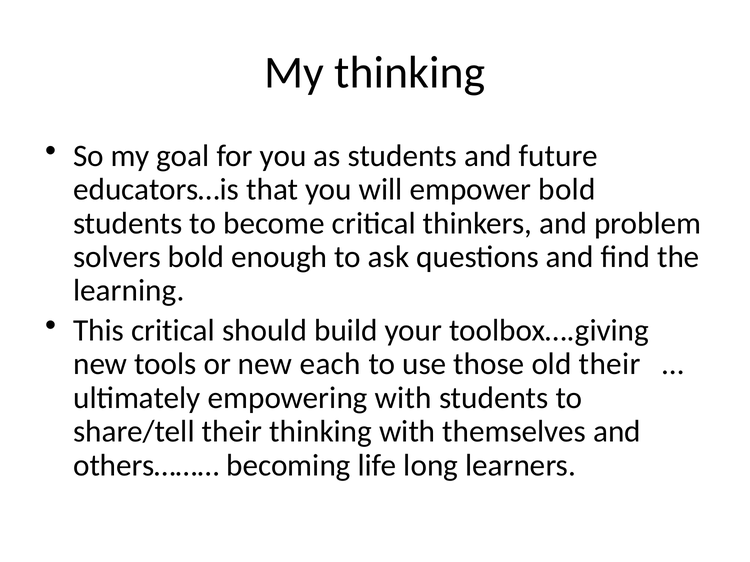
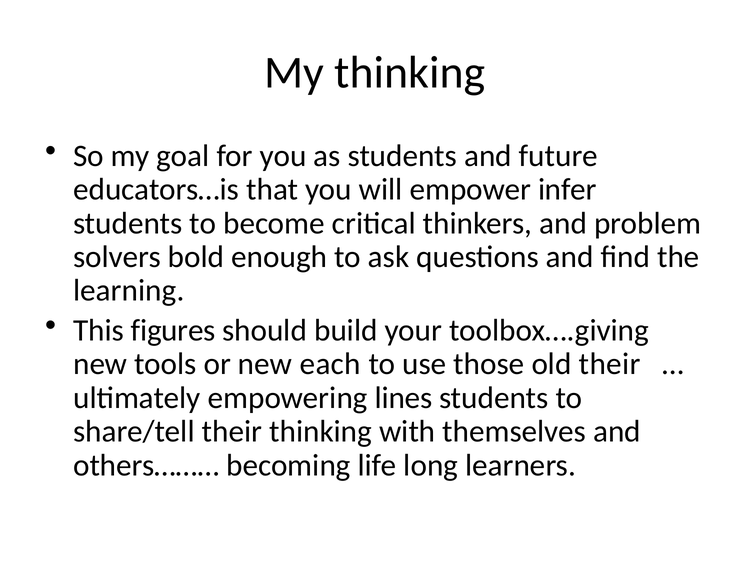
empower bold: bold -> infer
This critical: critical -> figures
empowering with: with -> lines
